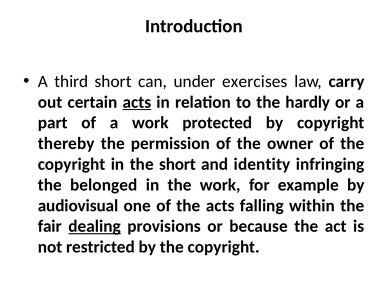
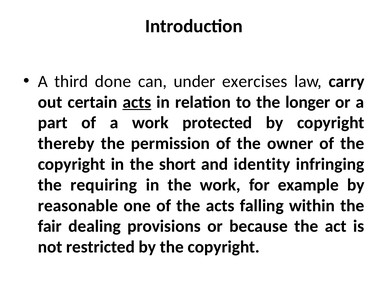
third short: short -> done
hardly: hardly -> longer
belonged: belonged -> requiring
audiovisual: audiovisual -> reasonable
dealing underline: present -> none
